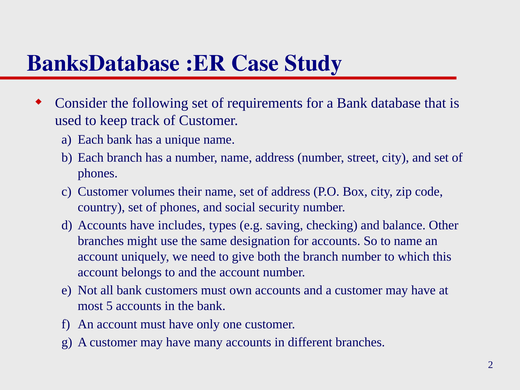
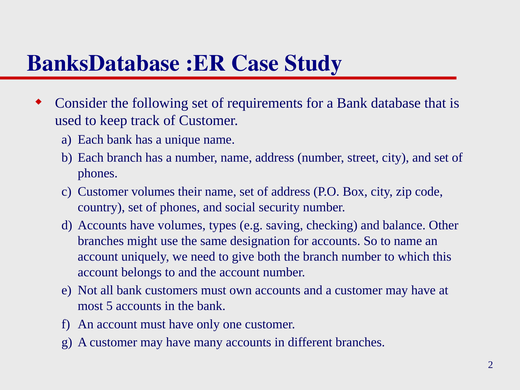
have includes: includes -> volumes
